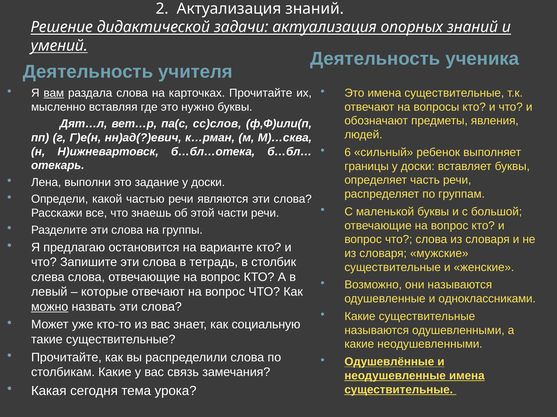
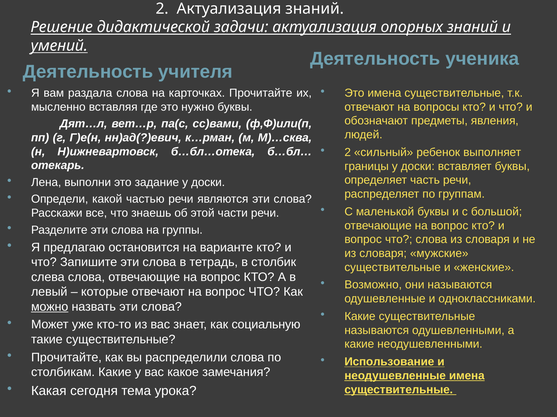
вам underline: present -> none
сс)слов: сс)слов -> сс)вами
6 at (348, 153): 6 -> 2
Одушевлённые: Одушевлённые -> Использование
связь: связь -> какое
